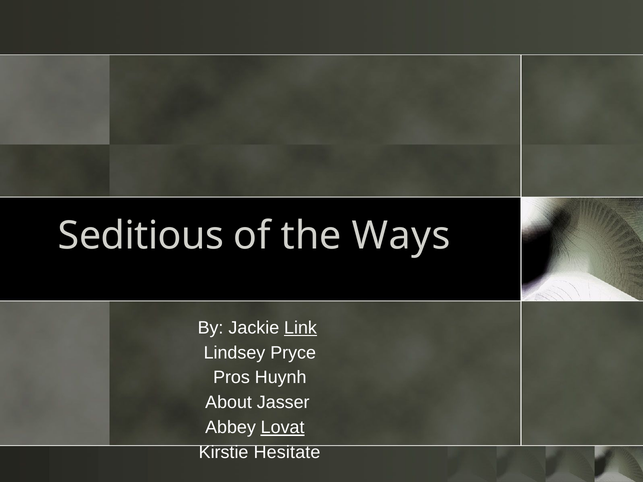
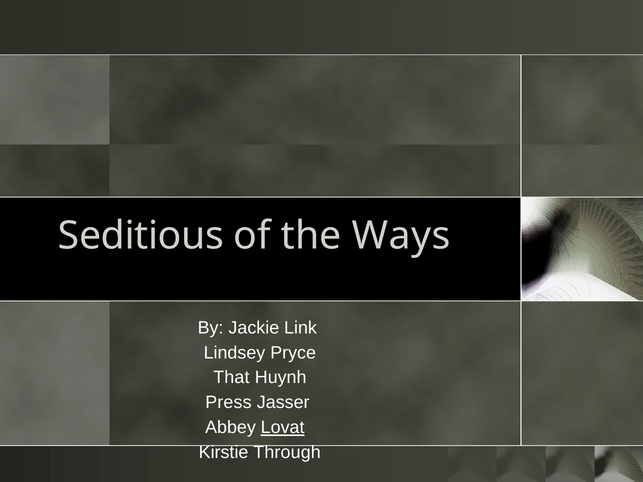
Link underline: present -> none
Pros: Pros -> That
About: About -> Press
Hesitate: Hesitate -> Through
